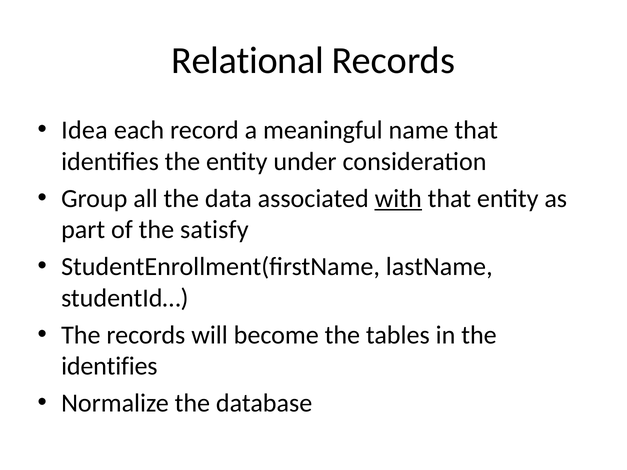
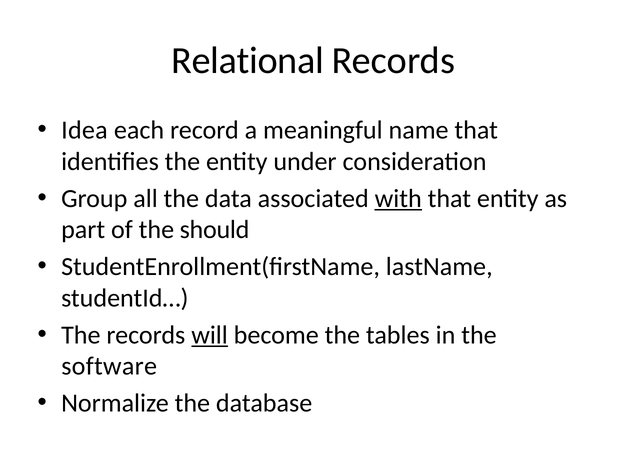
satisfy: satisfy -> should
will underline: none -> present
identifies at (109, 367): identifies -> software
